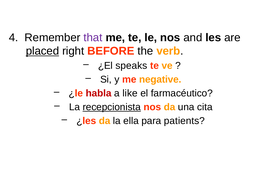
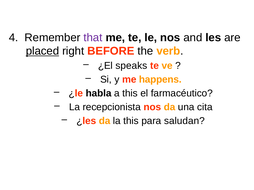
negative: negative -> happens
habla colour: red -> black
a like: like -> this
recepcionista underline: present -> none
la ella: ella -> this
patients: patients -> saludan
